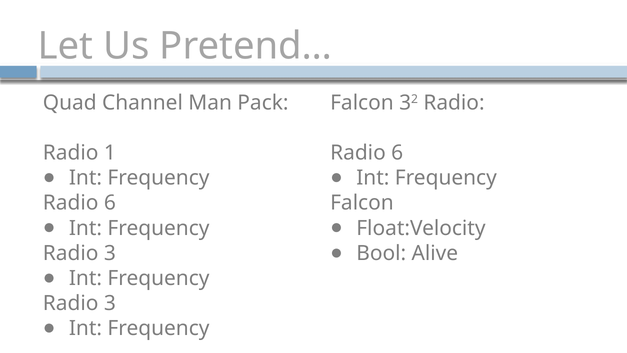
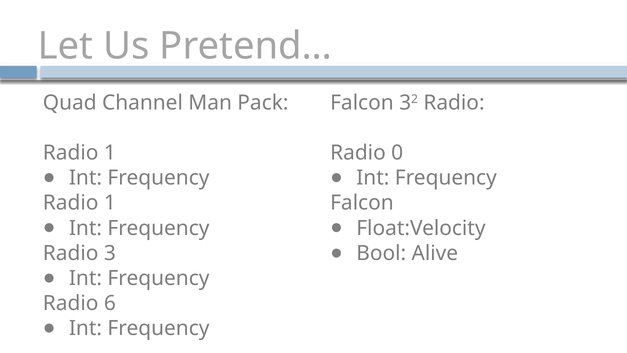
6 at (397, 153): 6 -> 0
6 at (110, 203): 6 -> 1
3 at (110, 303): 3 -> 6
